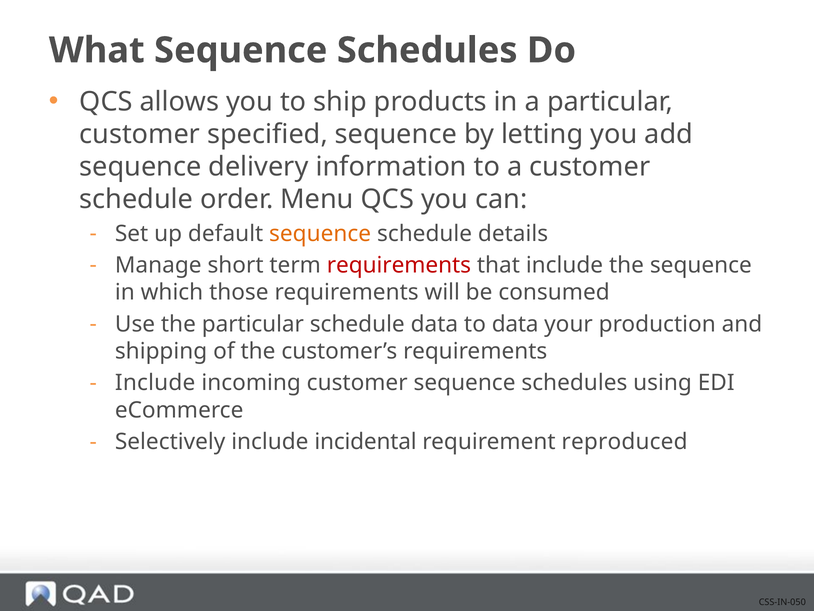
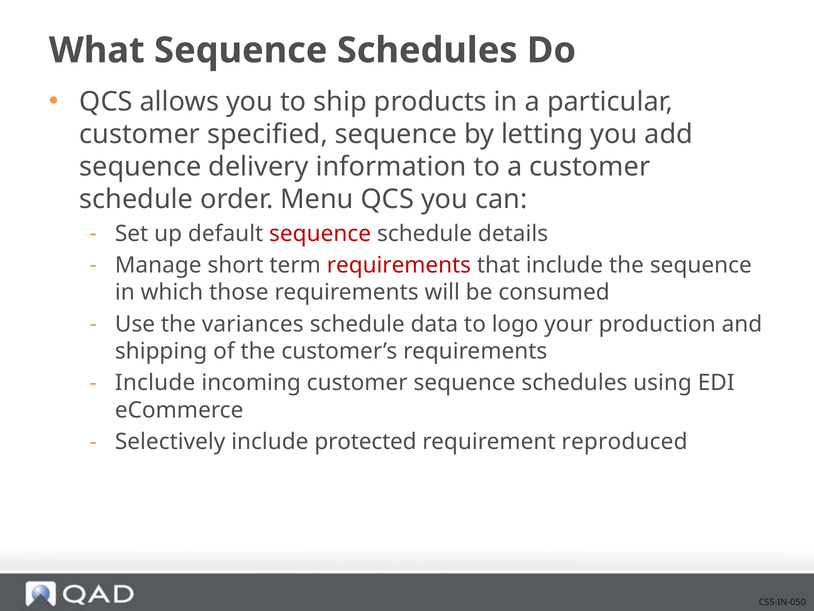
sequence at (320, 233) colour: orange -> red
the particular: particular -> variances
to data: data -> logo
incidental: incidental -> protected
